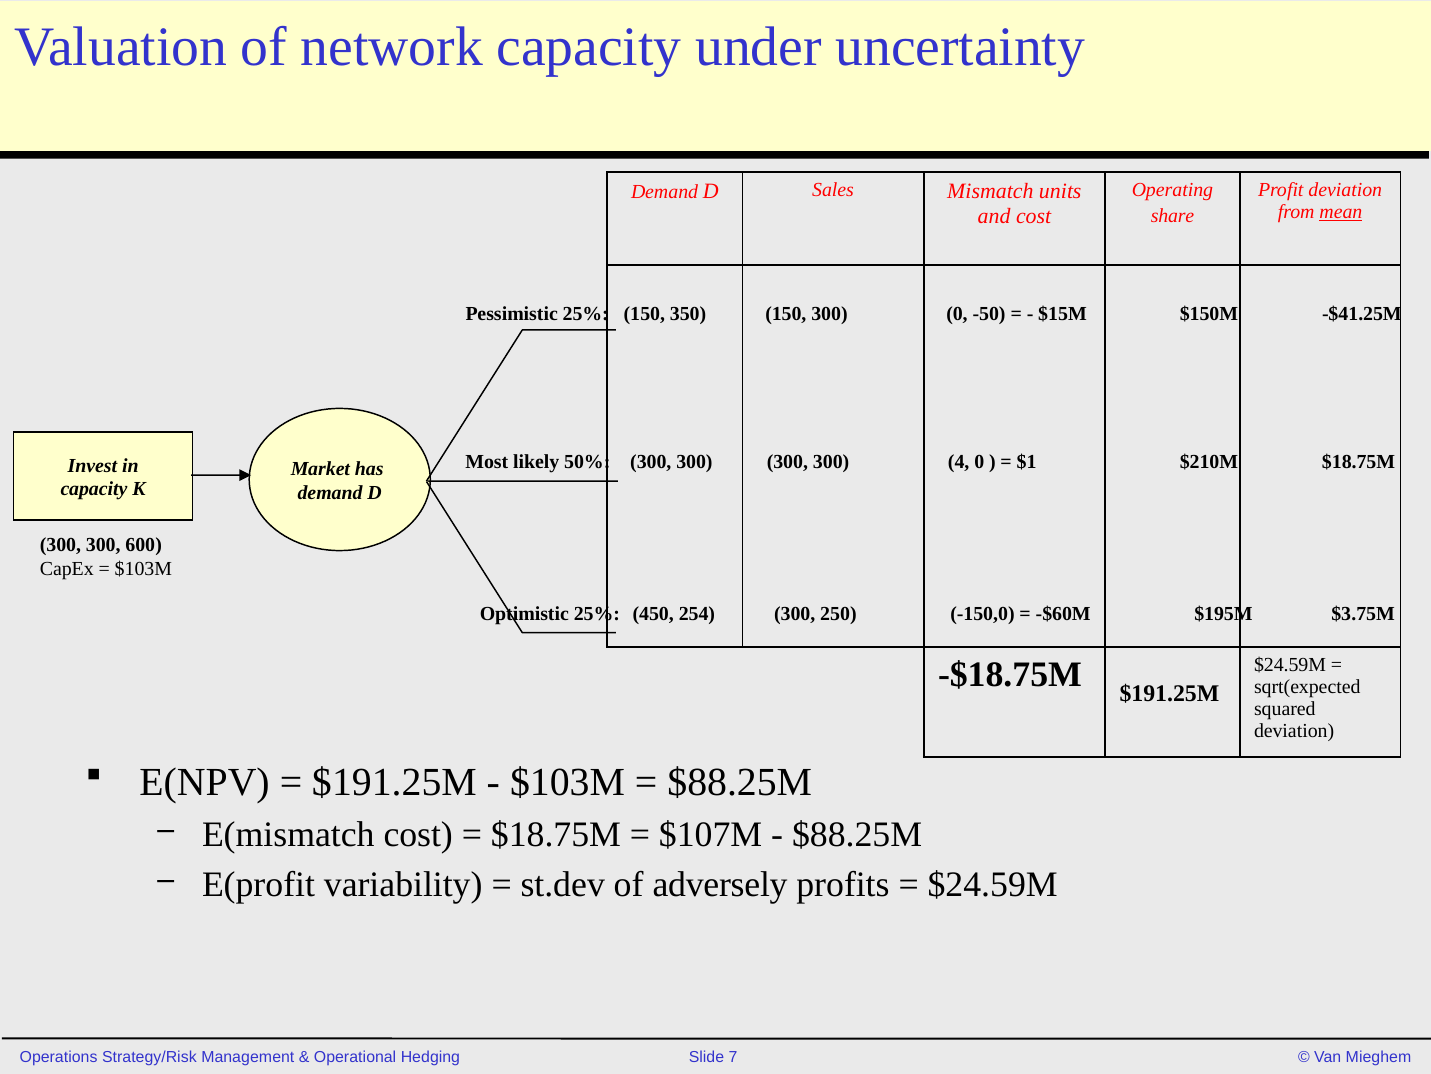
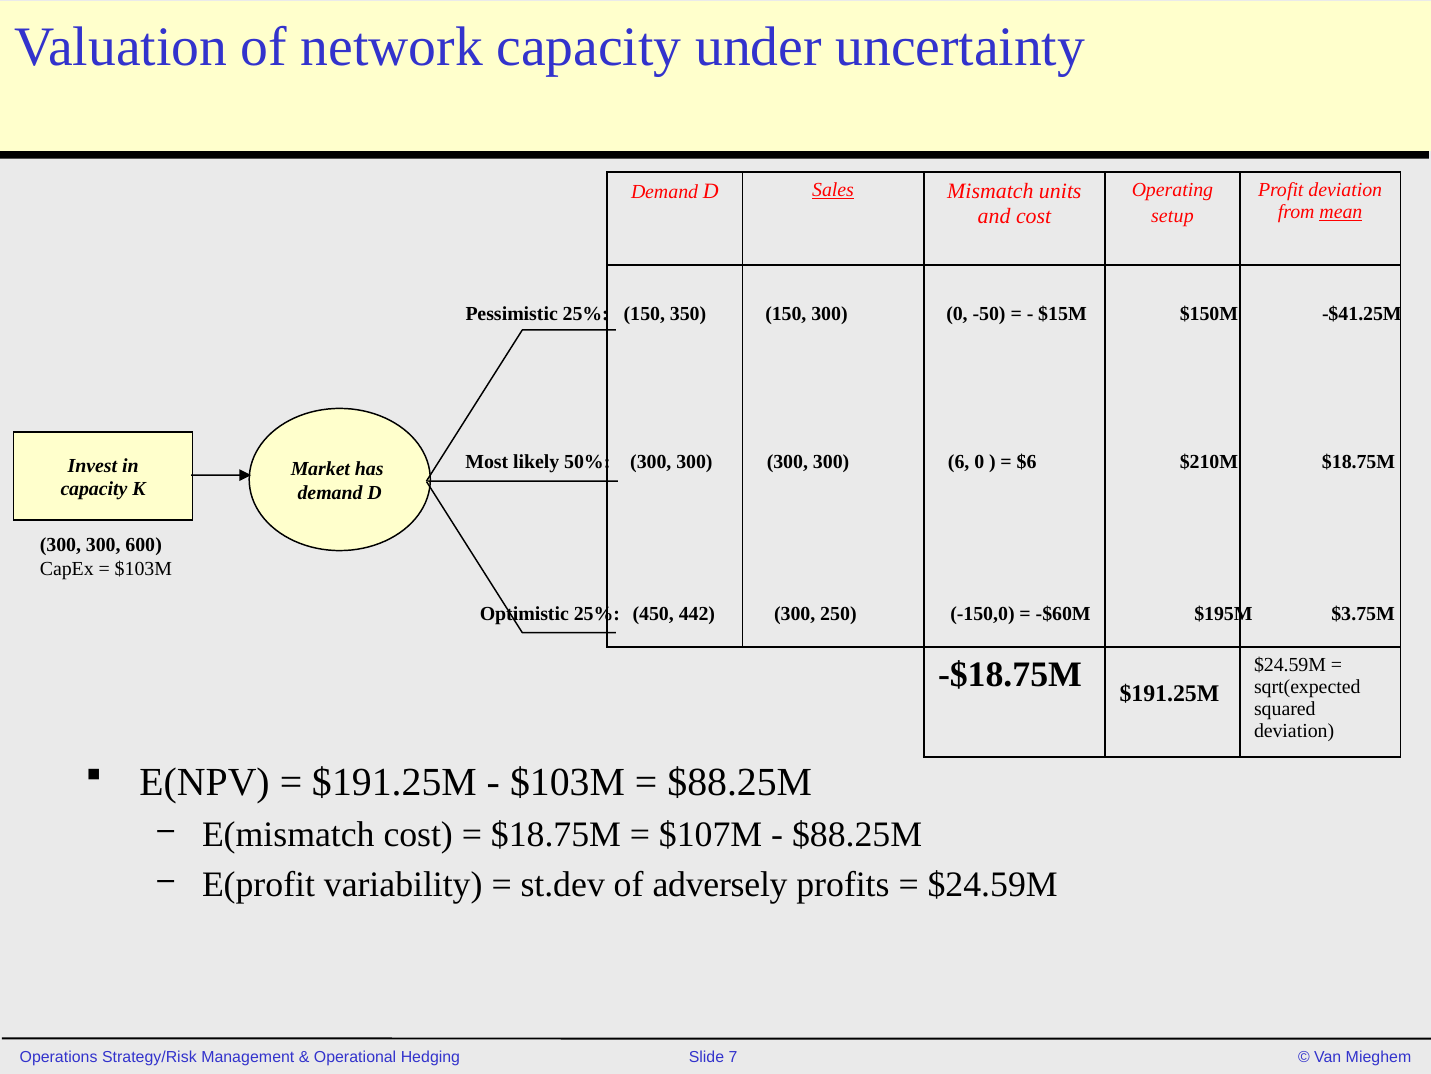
Sales underline: none -> present
share: share -> setup
4: 4 -> 6
$1: $1 -> $6
254: 254 -> 442
